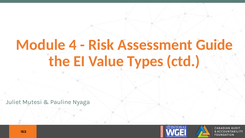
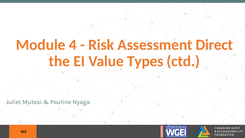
Guide: Guide -> Direct
